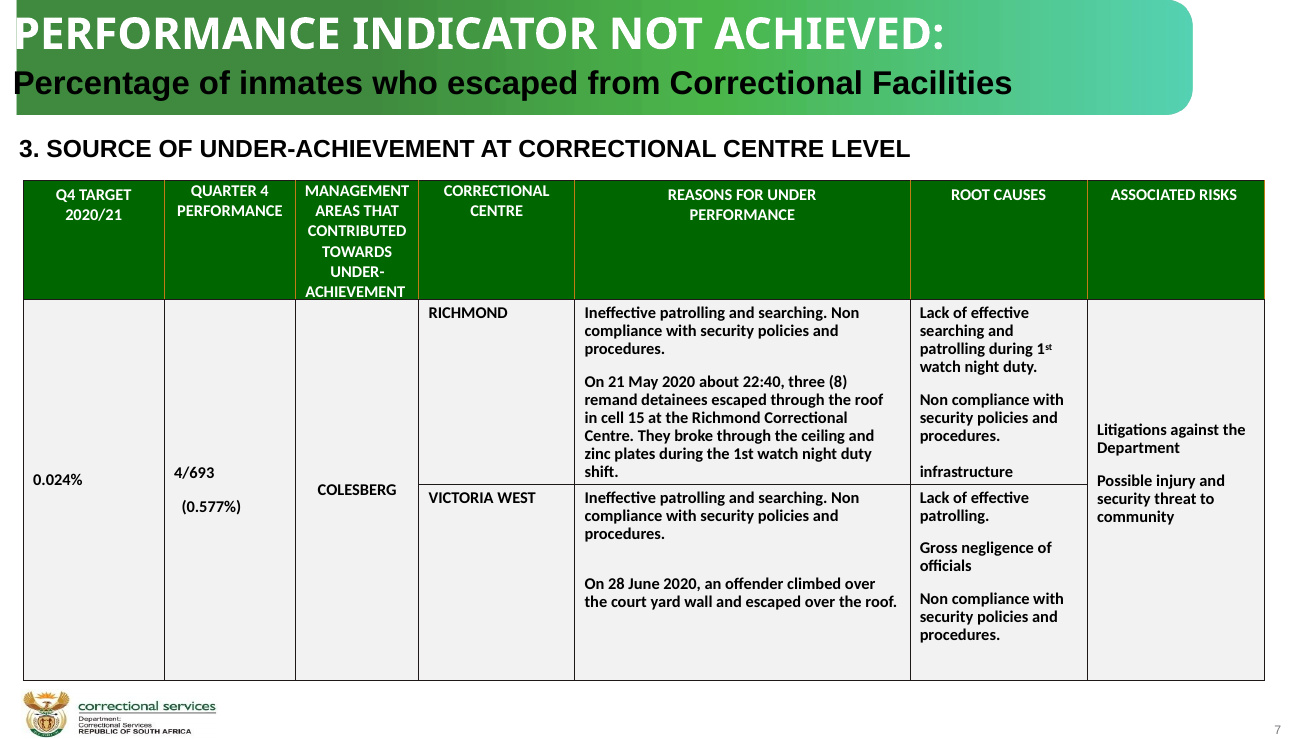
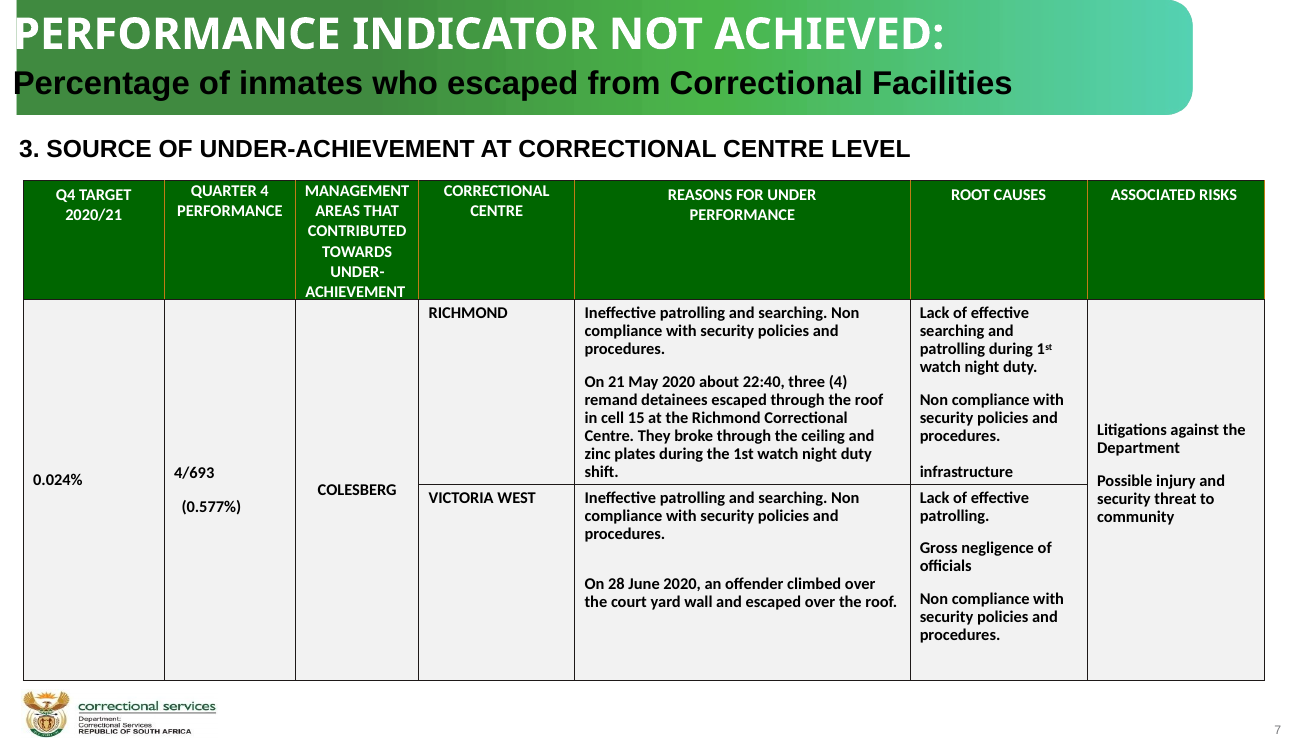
three 8: 8 -> 4
